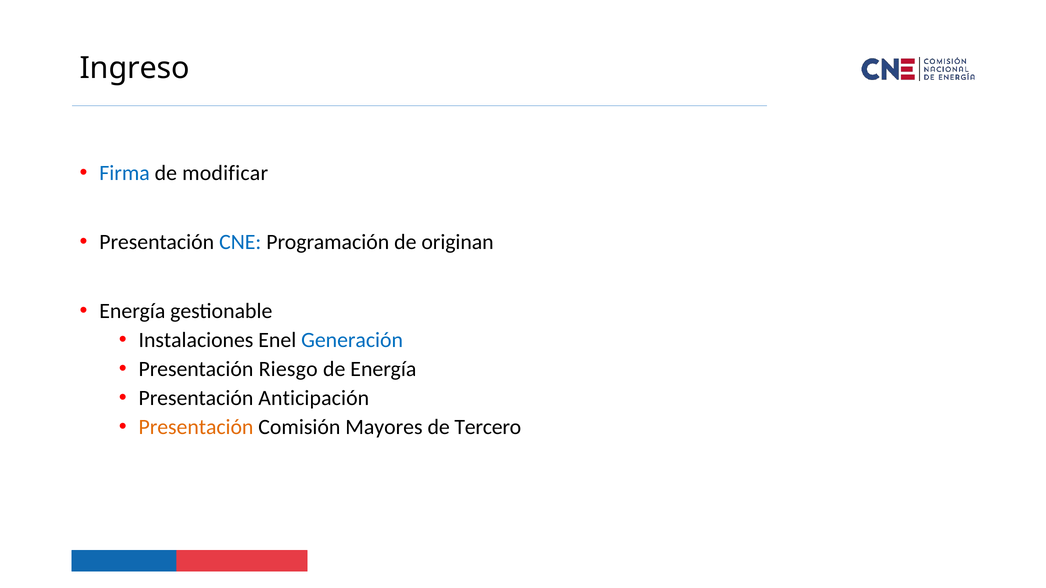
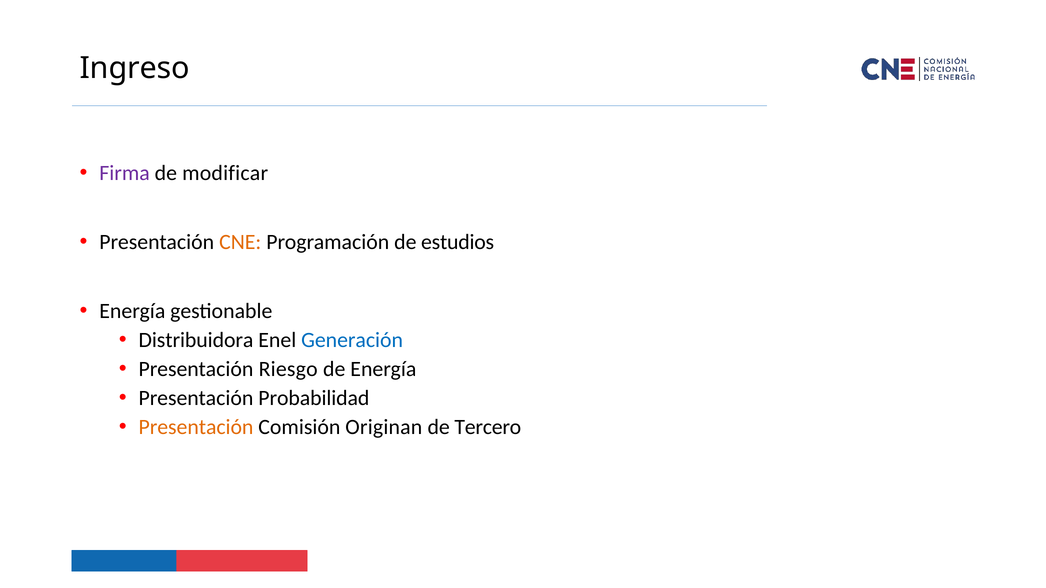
Firma colour: blue -> purple
CNE colour: blue -> orange
originan: originan -> estudios
Instalaciones: Instalaciones -> Distribuidora
Anticipación: Anticipación -> Probabilidad
Mayores: Mayores -> Originan
